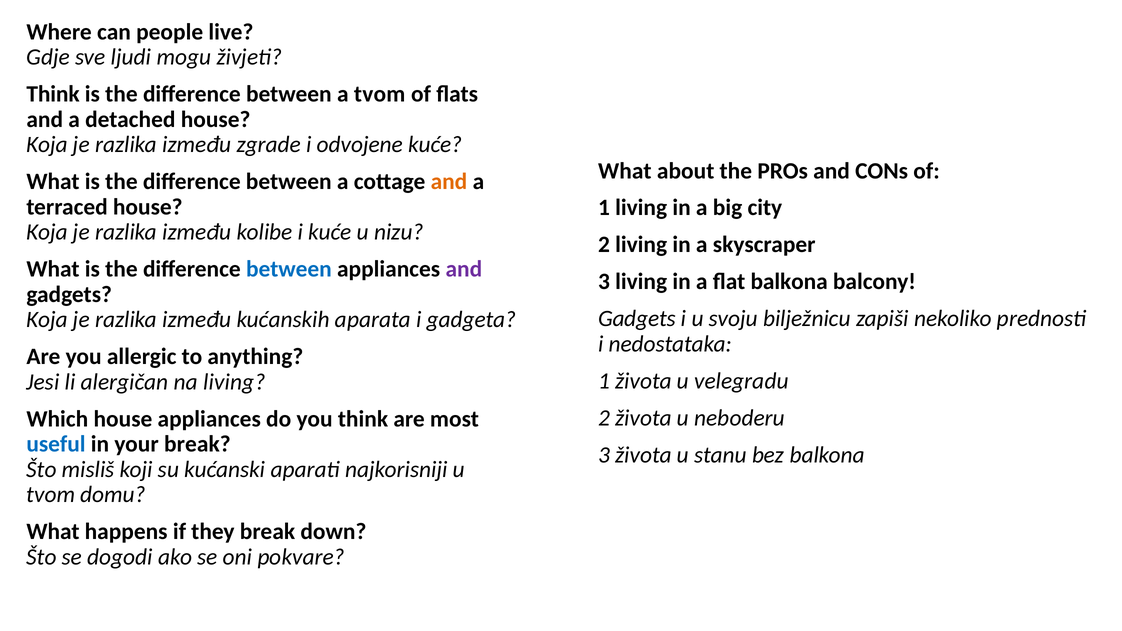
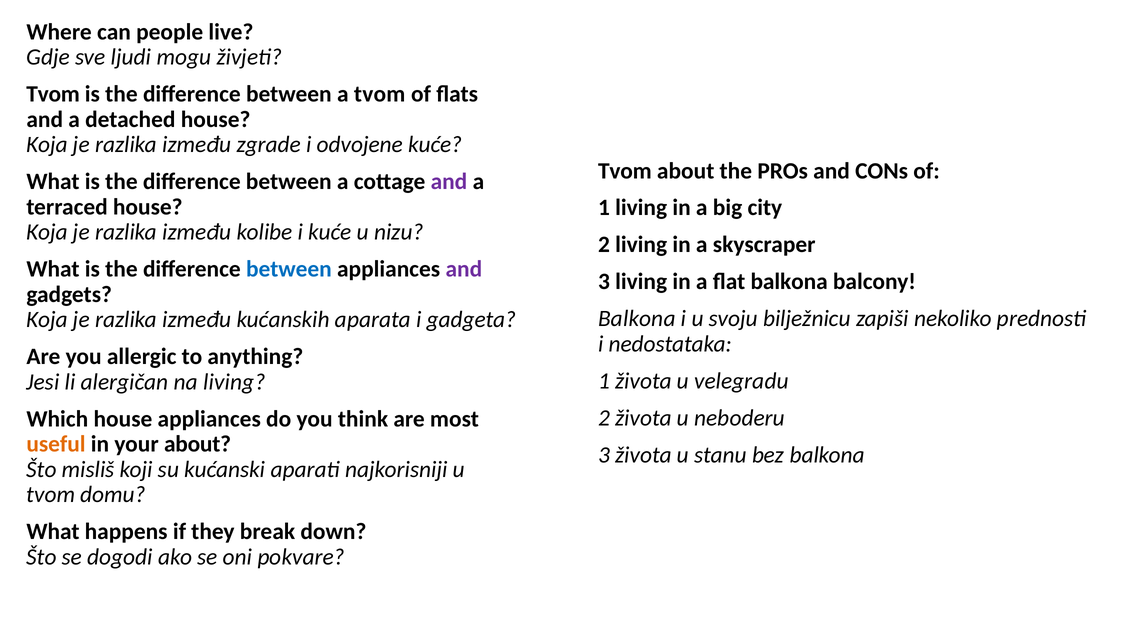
Think at (53, 94): Think -> Tvom
What at (625, 171): What -> Tvom
and at (449, 182) colour: orange -> purple
Gadgets at (637, 319): Gadgets -> Balkona
useful colour: blue -> orange
your break: break -> about
